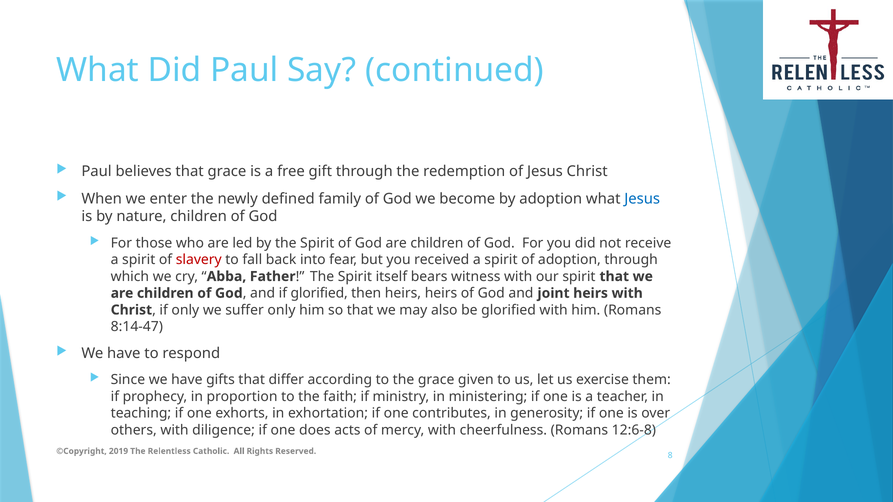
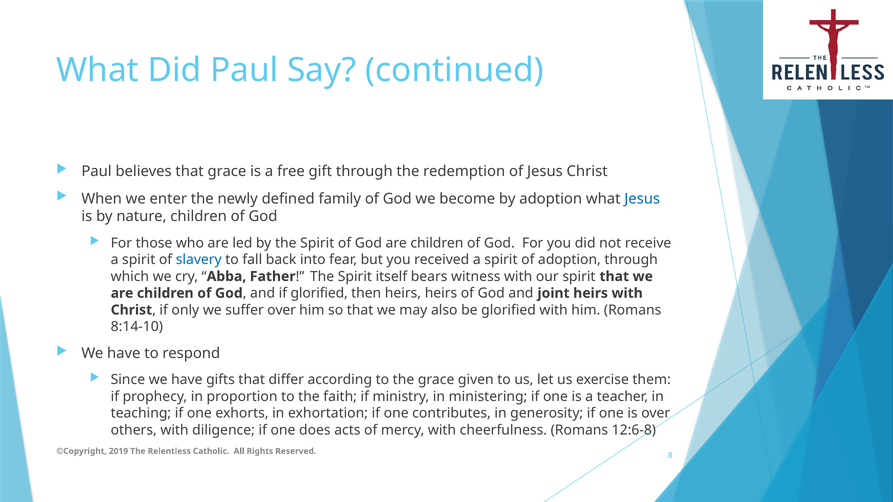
slavery colour: red -> blue
suffer only: only -> over
8:14-47: 8:14-47 -> 8:14-10
